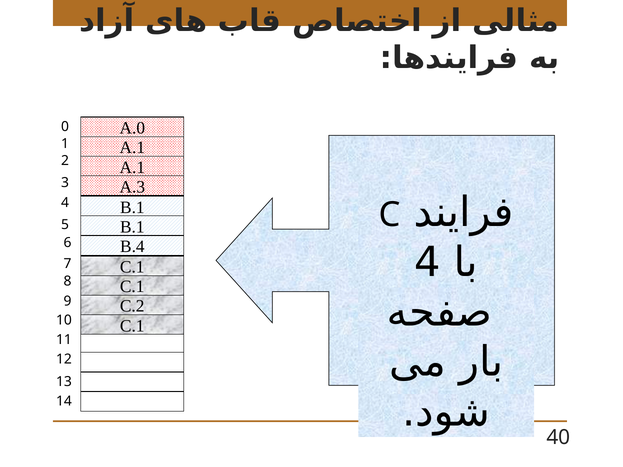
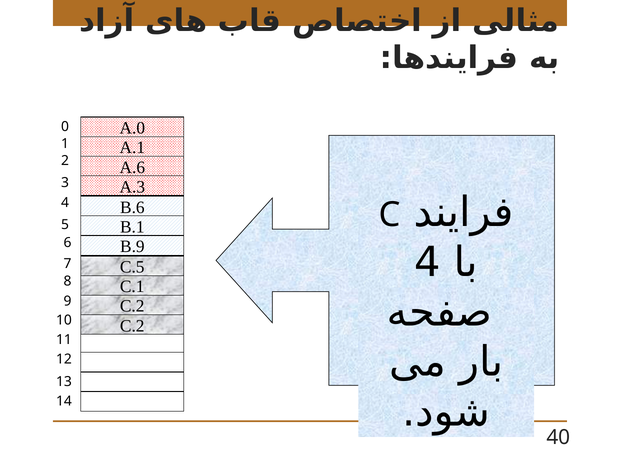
A.1 at (132, 167): A.1 -> A.6
B.1 at (132, 207): B.1 -> B.6
B.4: B.4 -> B.9
C.1 at (132, 267): C.1 -> C.5
C.1 at (132, 326): C.1 -> C.2
